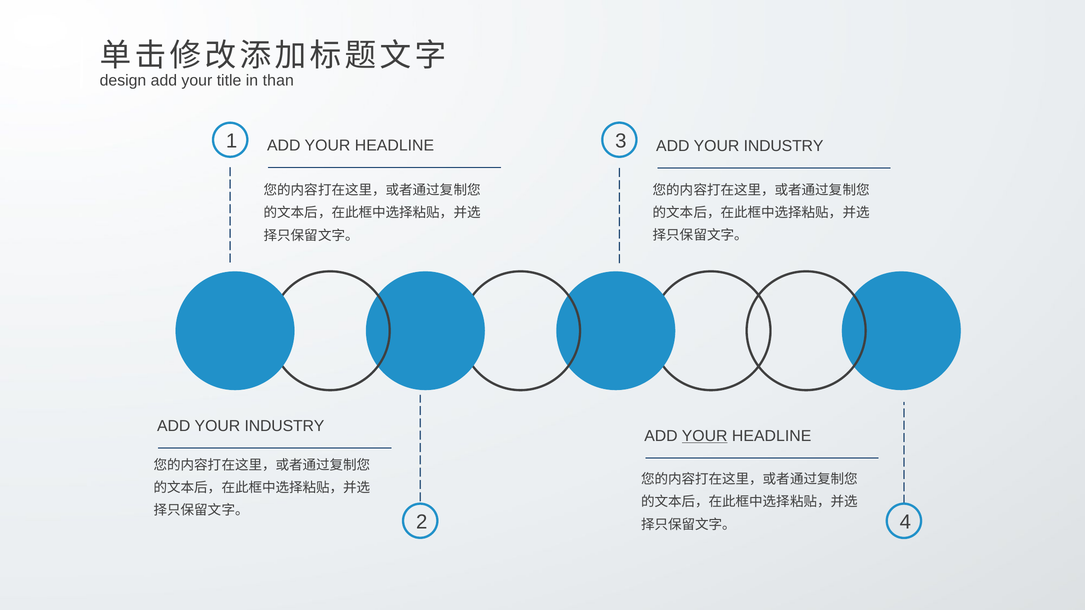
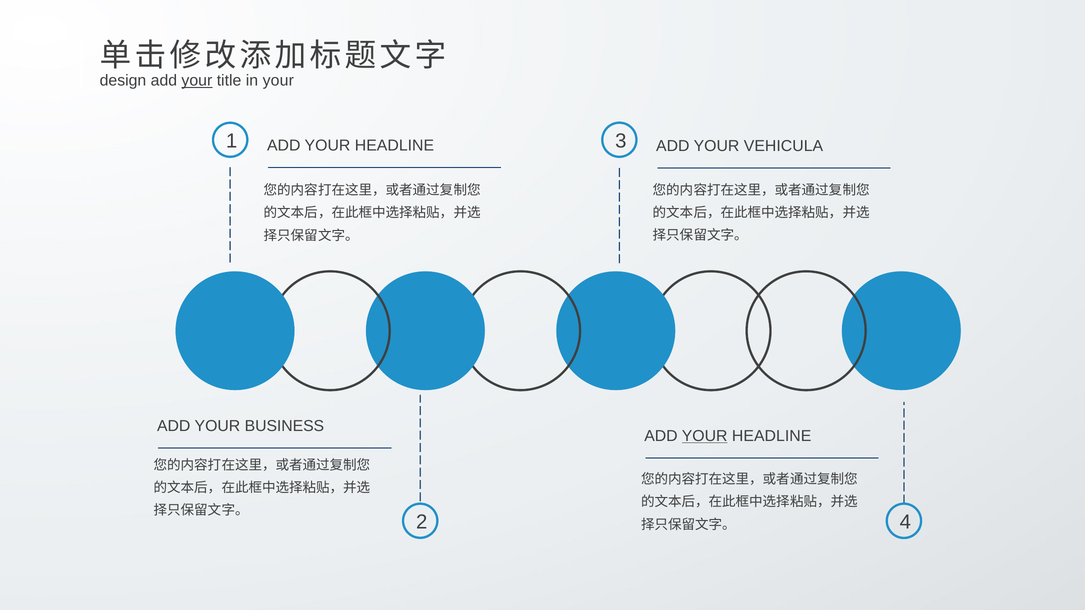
your at (197, 81) underline: none -> present
in than: than -> your
INDUSTRY at (784, 146): INDUSTRY -> VEHICULA
INDUSTRY at (284, 426): INDUSTRY -> BUSINESS
